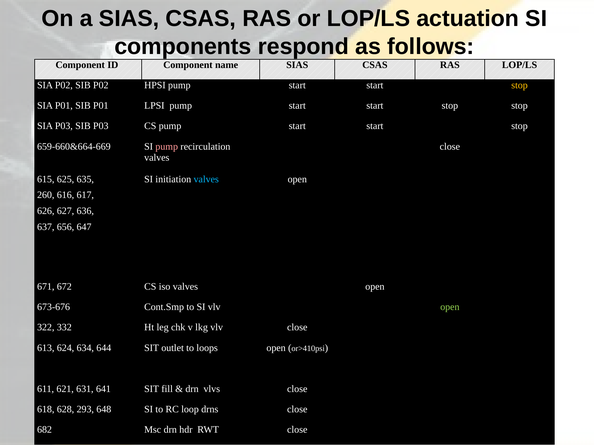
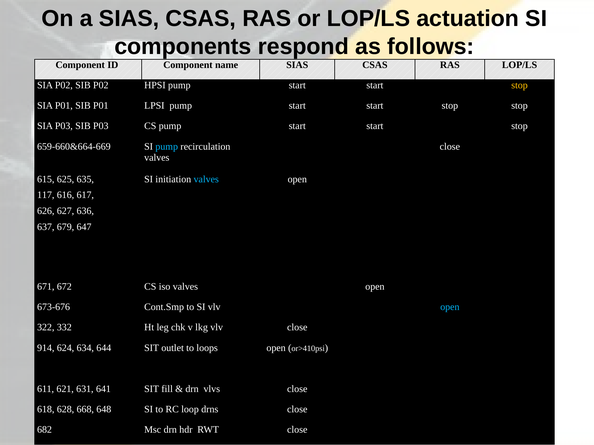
pump at (167, 147) colour: pink -> light blue
260: 260 -> 117
656: 656 -> 679
open at (450, 307) colour: light green -> light blue
613: 613 -> 914
293: 293 -> 668
